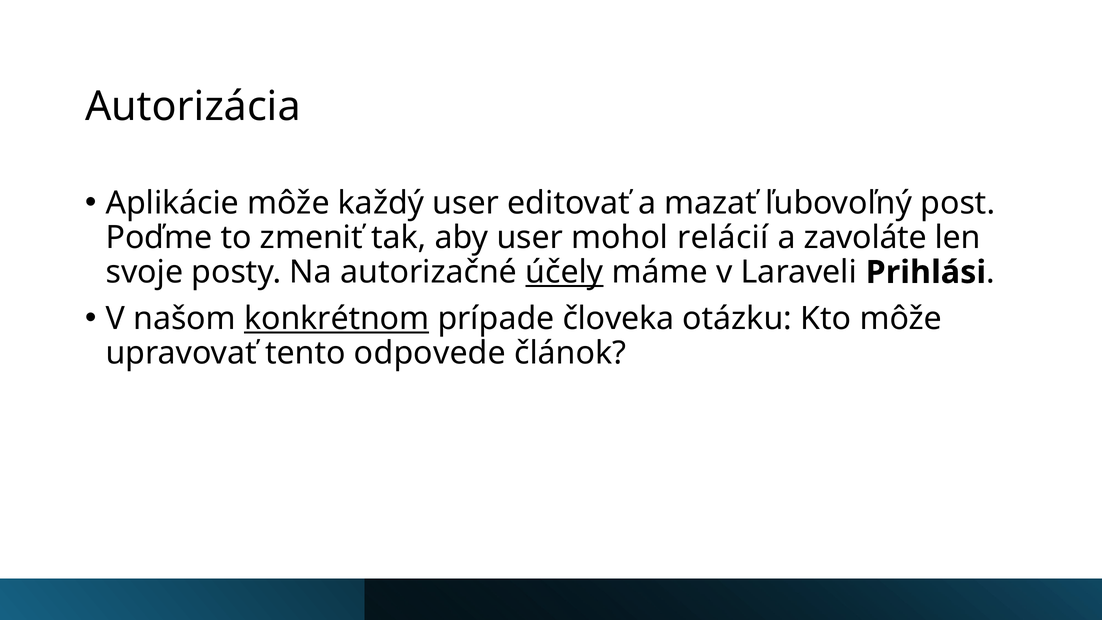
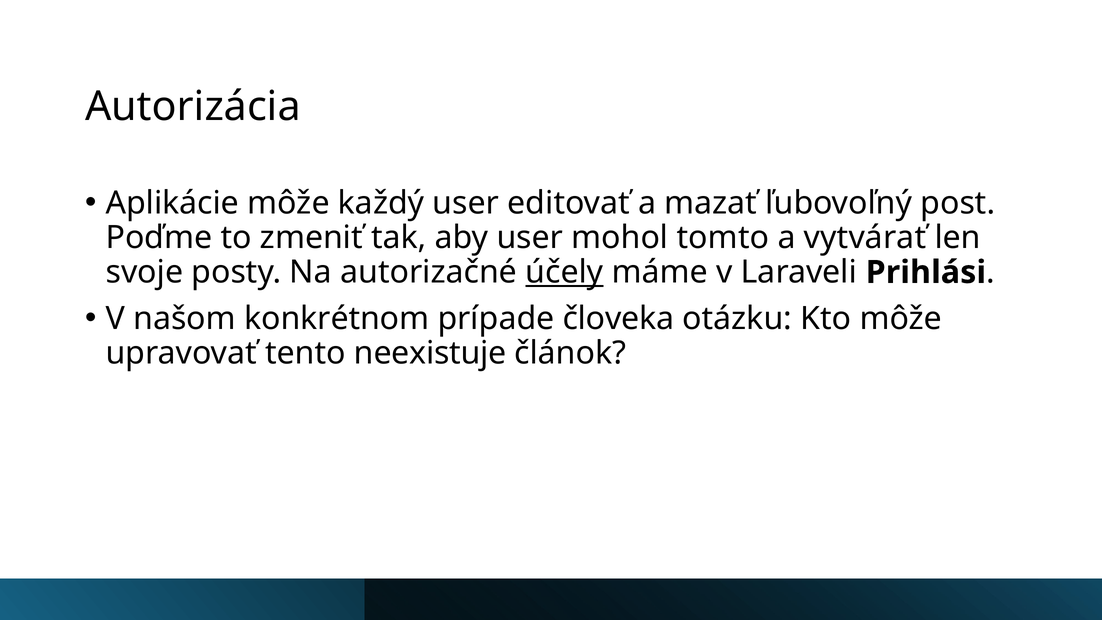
relácií: relácií -> tomto
zavoláte: zavoláte -> vytvárať
konkrétnom underline: present -> none
odpovede: odpovede -> neexistuje
